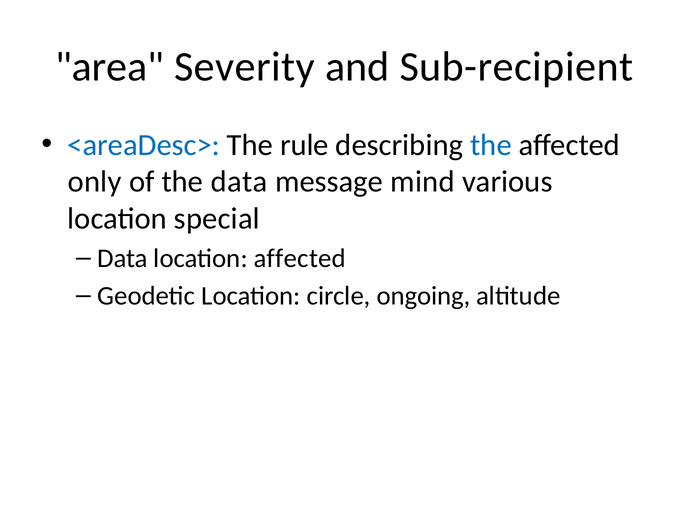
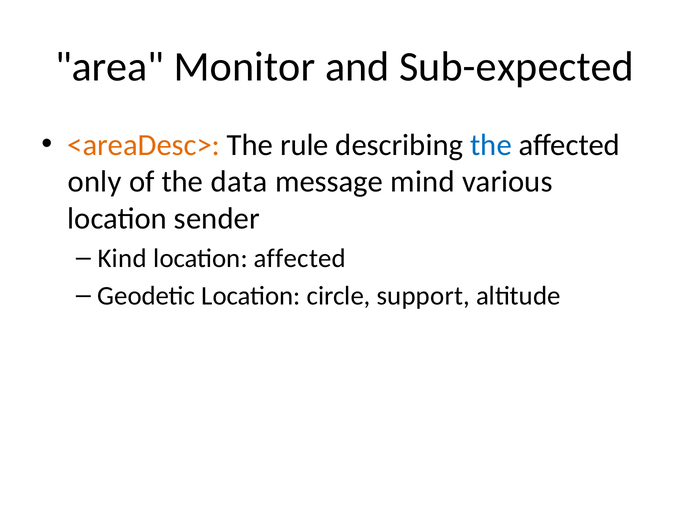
Severity: Severity -> Monitor
Sub-recipient: Sub-recipient -> Sub-expected
<areaDesc> colour: blue -> orange
special: special -> sender
Data at (123, 258): Data -> Kind
ongoing: ongoing -> support
